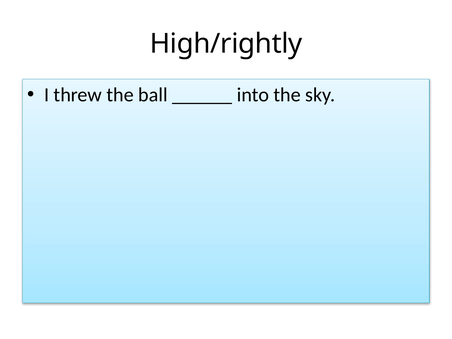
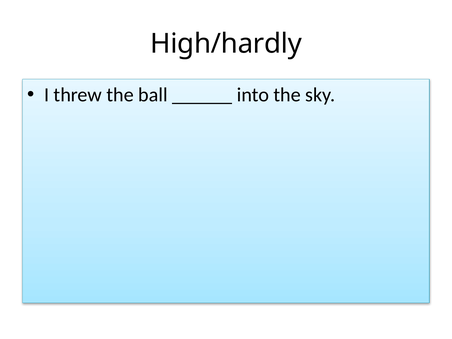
High/rightly: High/rightly -> High/hardly
